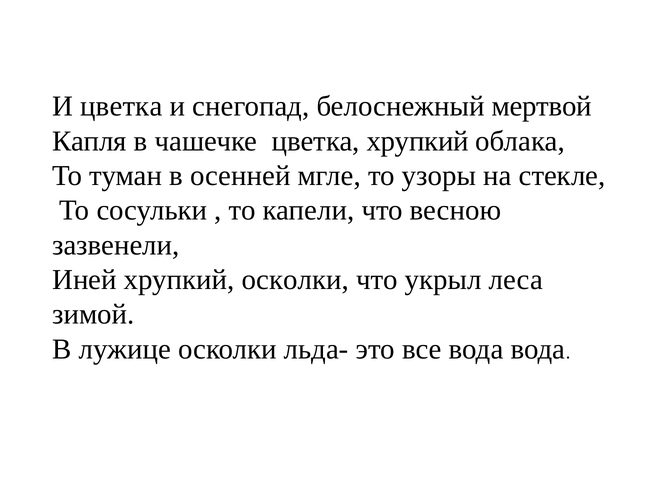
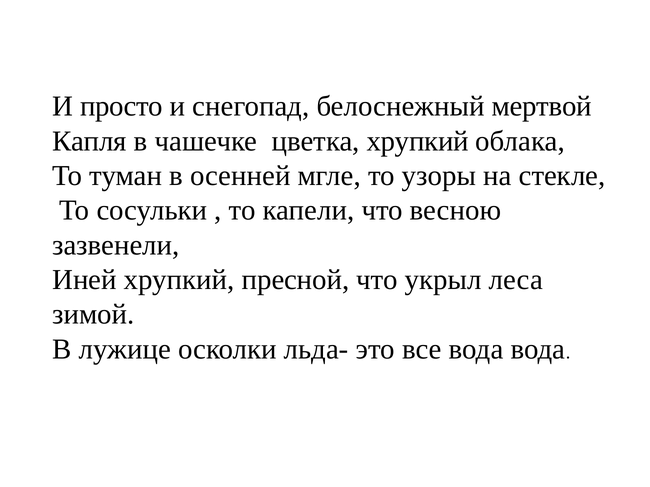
И цветка: цветка -> просто
хрупкий осколки: осколки -> пресной
